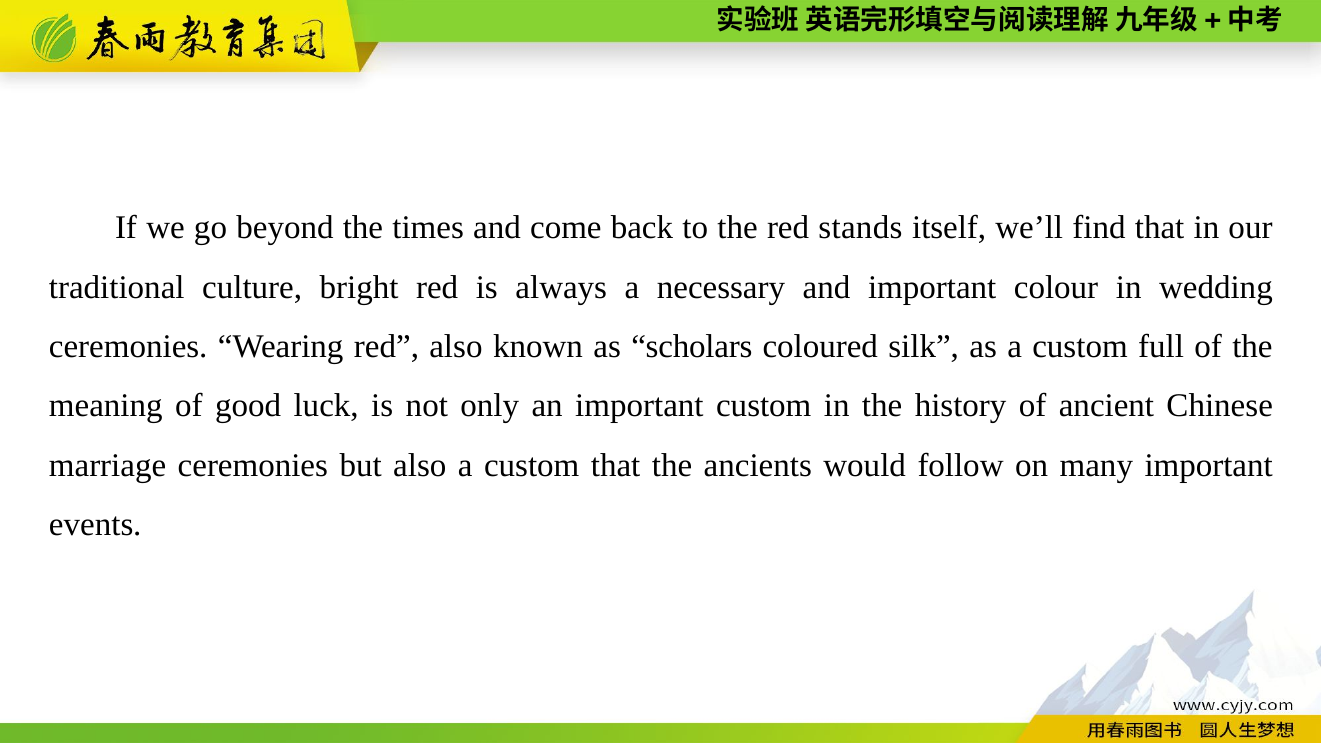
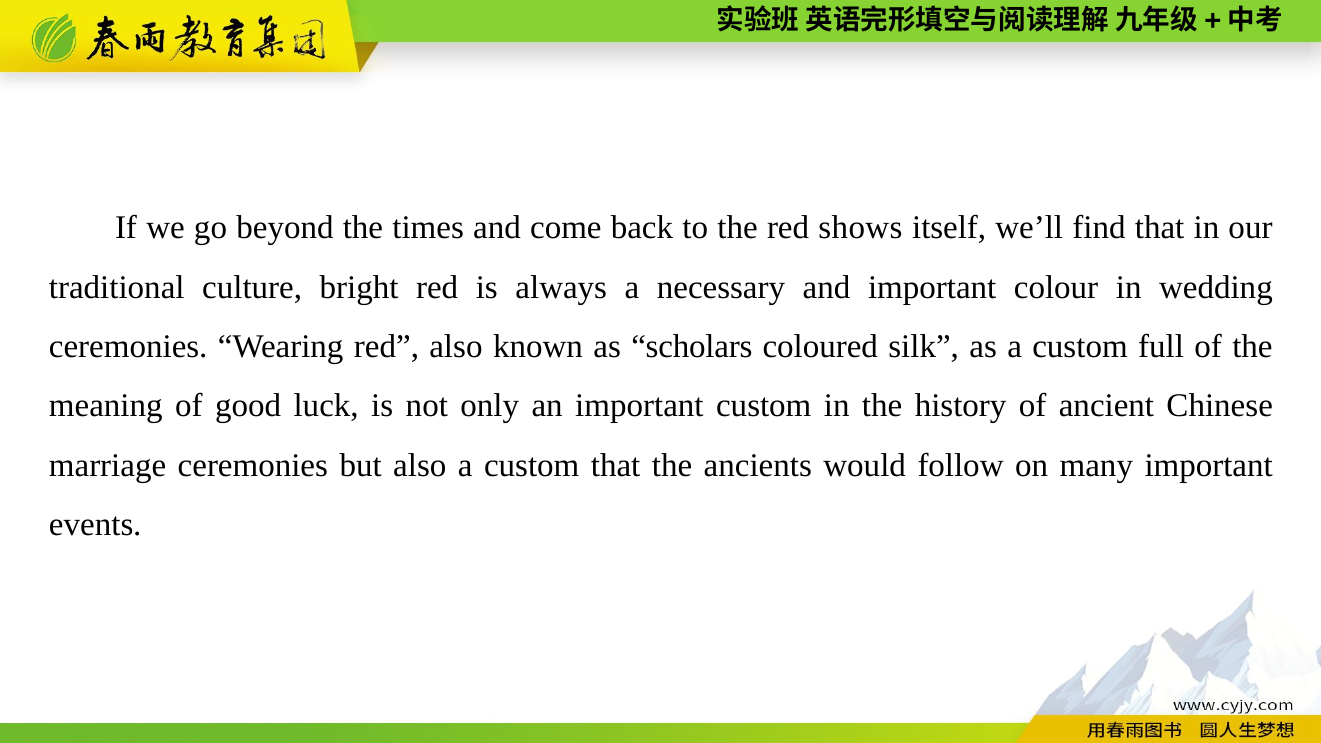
stands: stands -> shows
